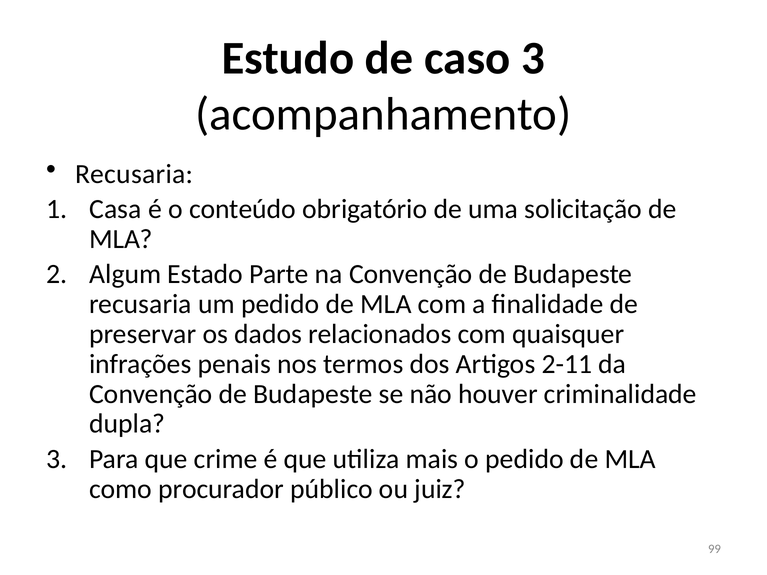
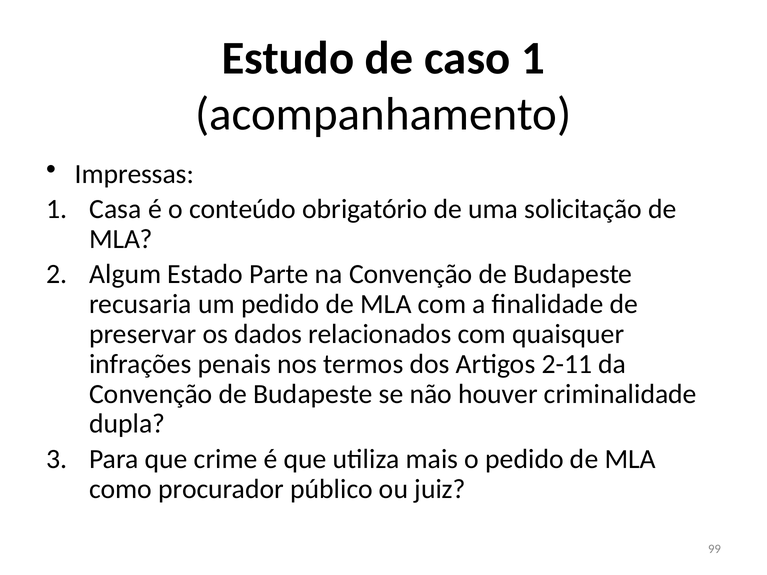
caso 3: 3 -> 1
Recusaria at (134, 174): Recusaria -> Impressas
